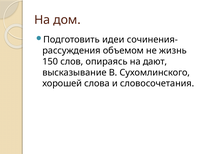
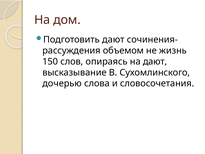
Подготовить идеи: идеи -> дают
хорошей: хорошей -> дочерью
